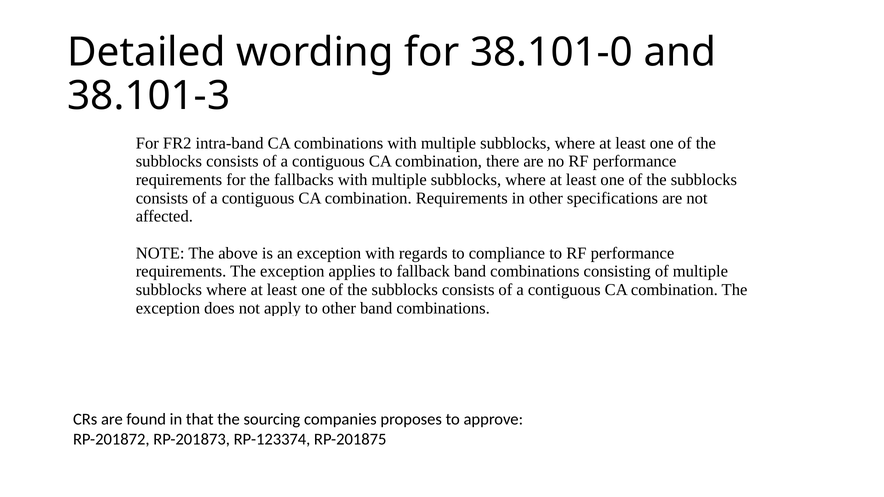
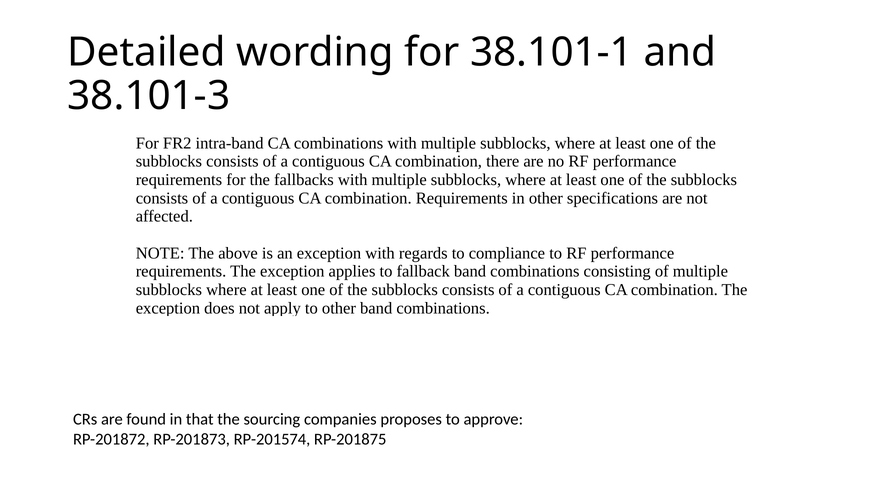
38.101-0: 38.101-0 -> 38.101-1
RP-123374: RP-123374 -> RP-201574
